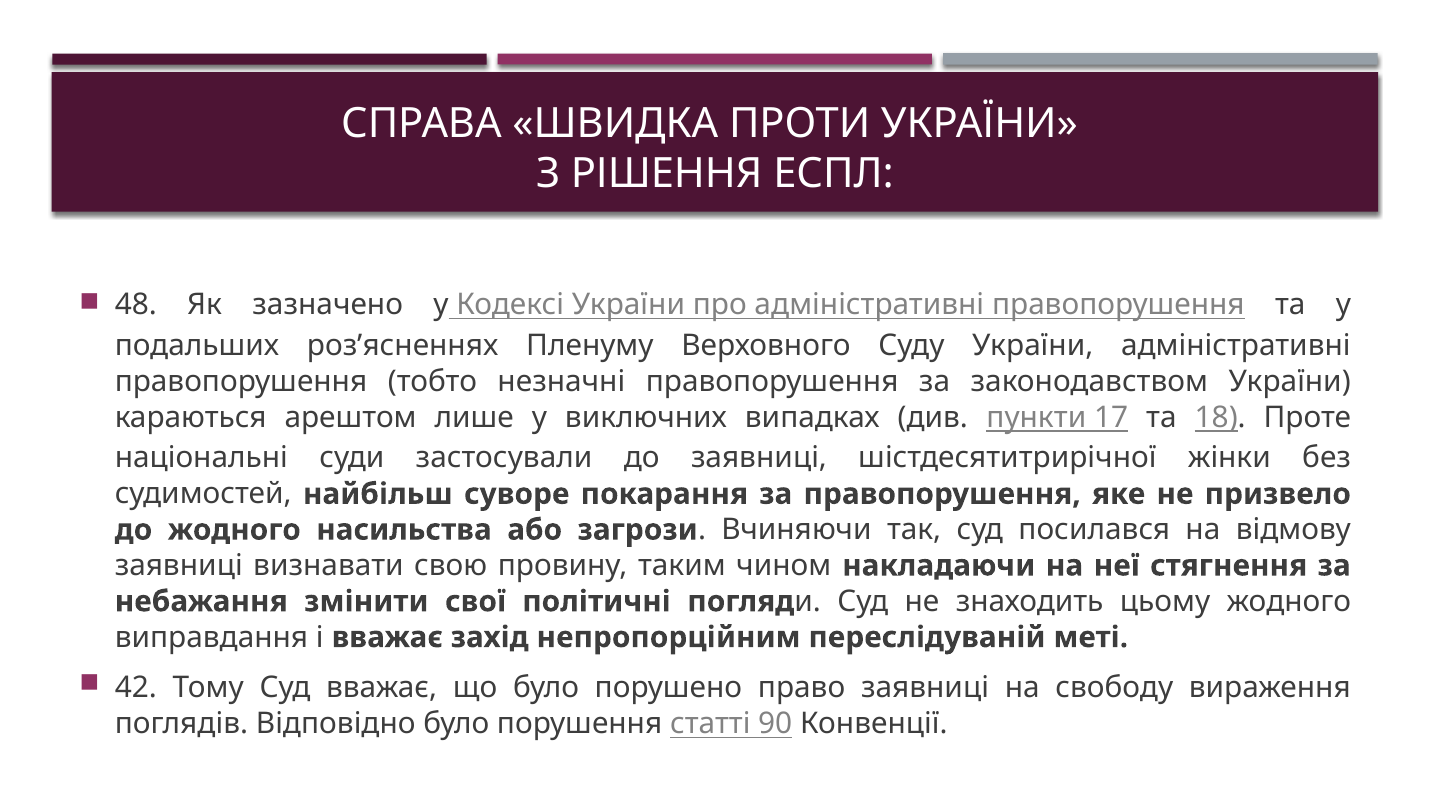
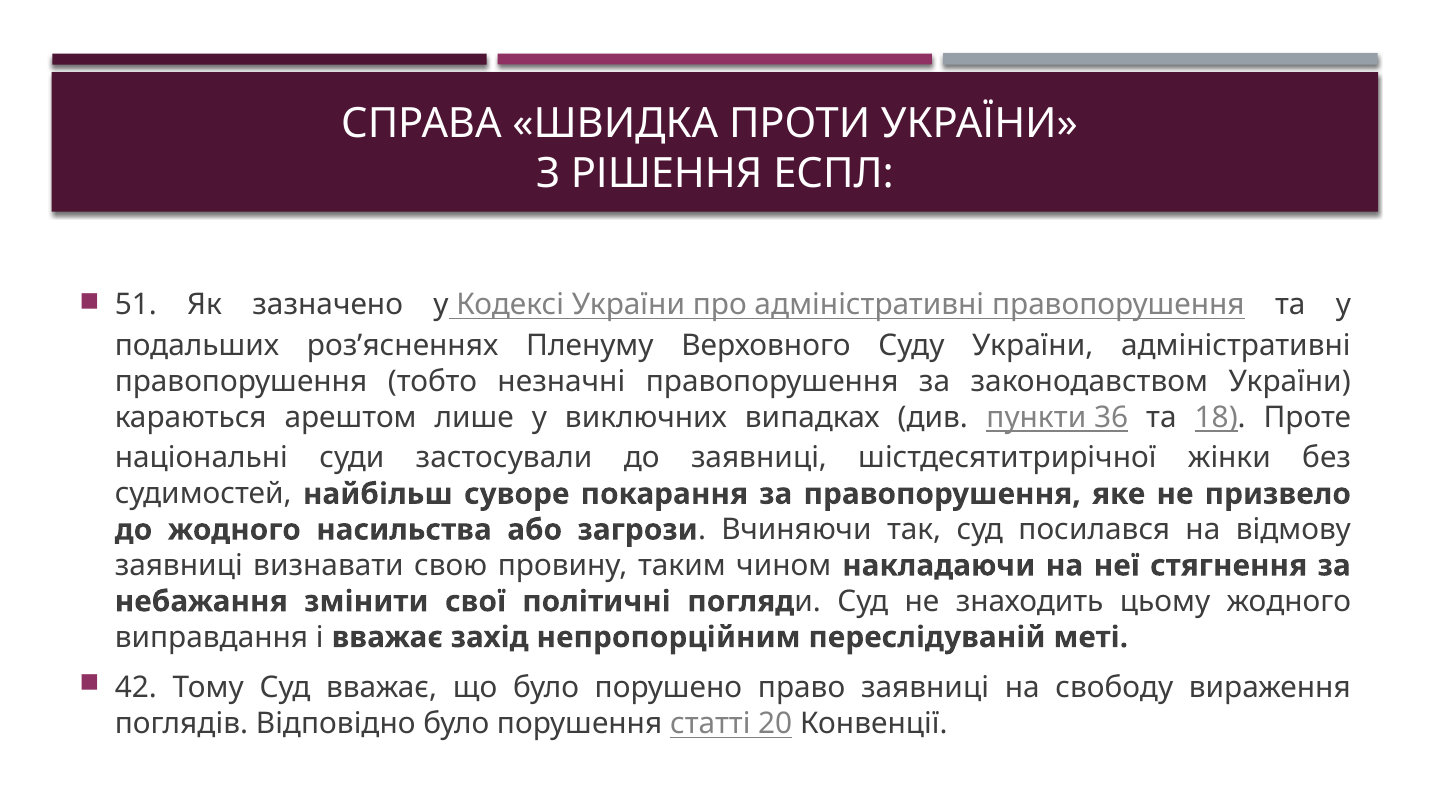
48: 48 -> 51
17: 17 -> 36
90: 90 -> 20
